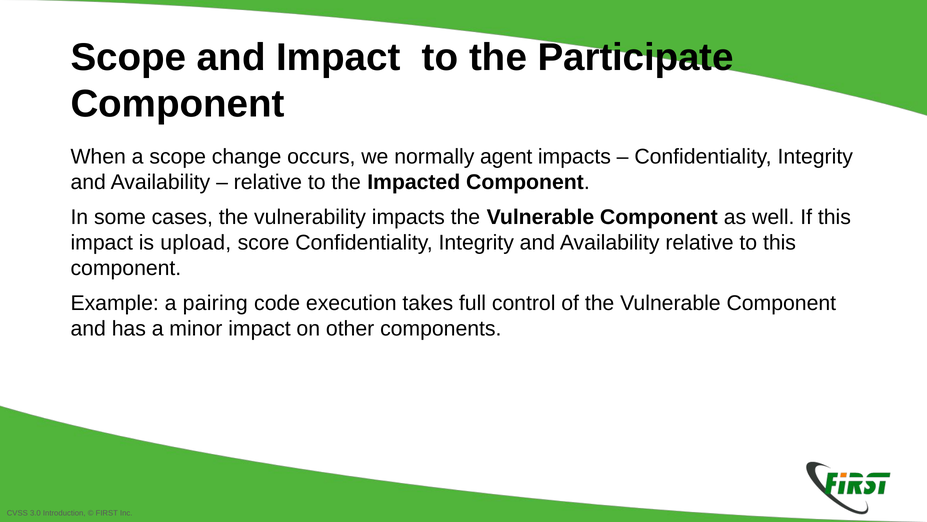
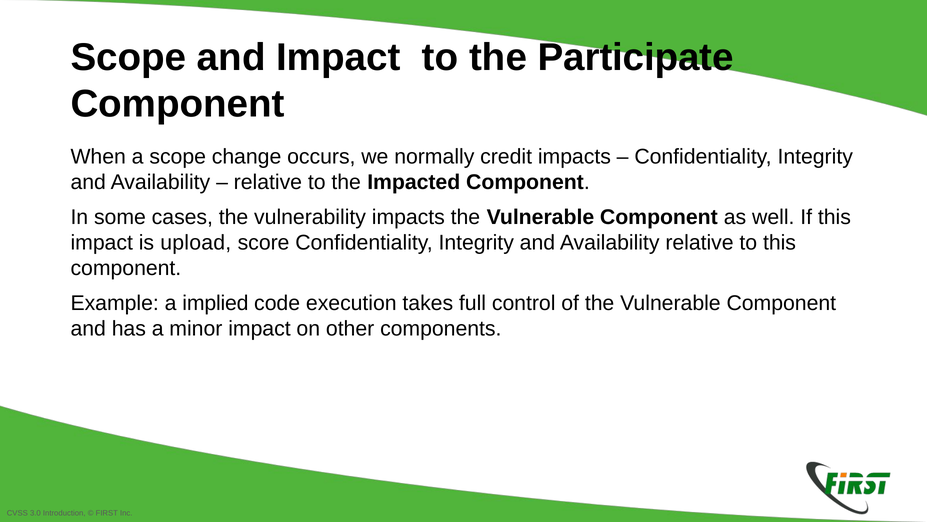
agent: agent -> credit
pairing: pairing -> implied
